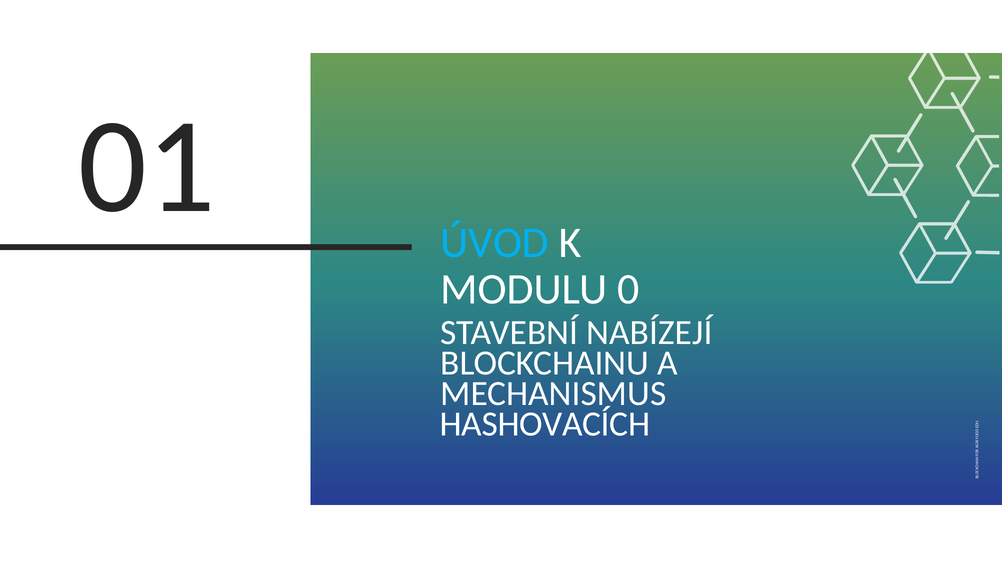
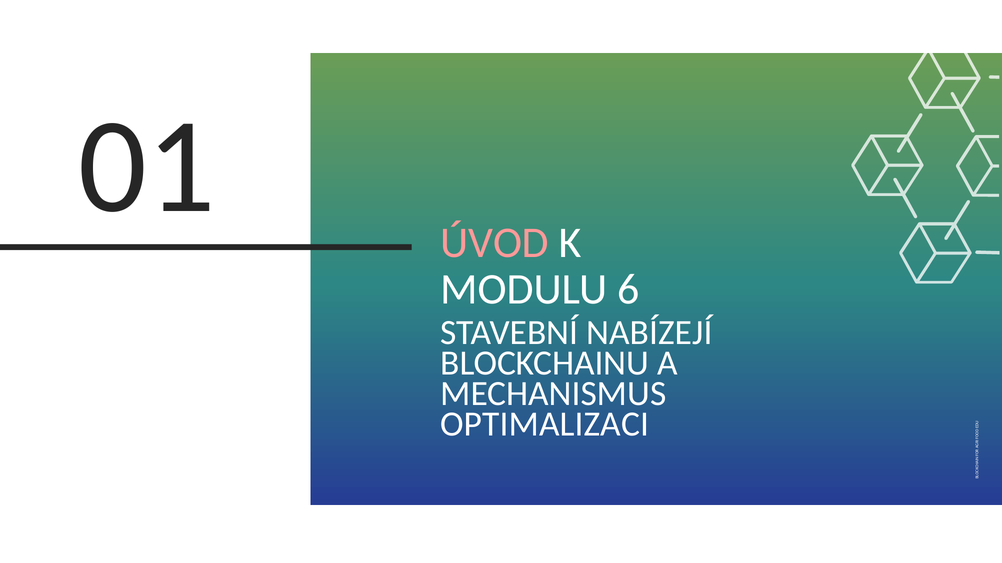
ÚVOD colour: light blue -> pink
0: 0 -> 6
HASHOVACÍCH: HASHOVACÍCH -> OPTIMALIZACI
